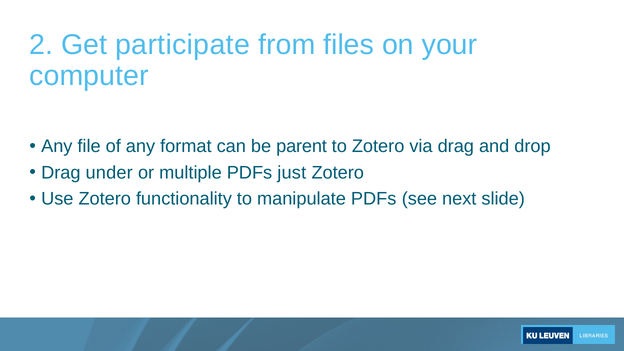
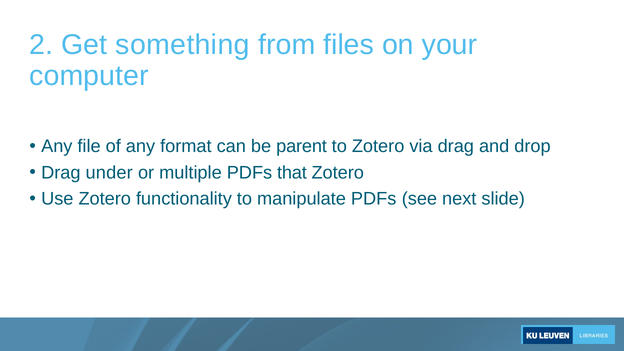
participate: participate -> something
just: just -> that
